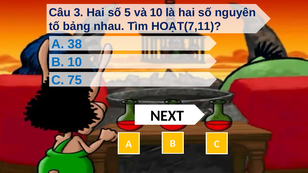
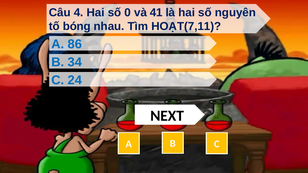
3: 3 -> 4
5: 5 -> 0
và 10: 10 -> 41
bảng: bảng -> bóng
38: 38 -> 86
B 10: 10 -> 34
75: 75 -> 24
